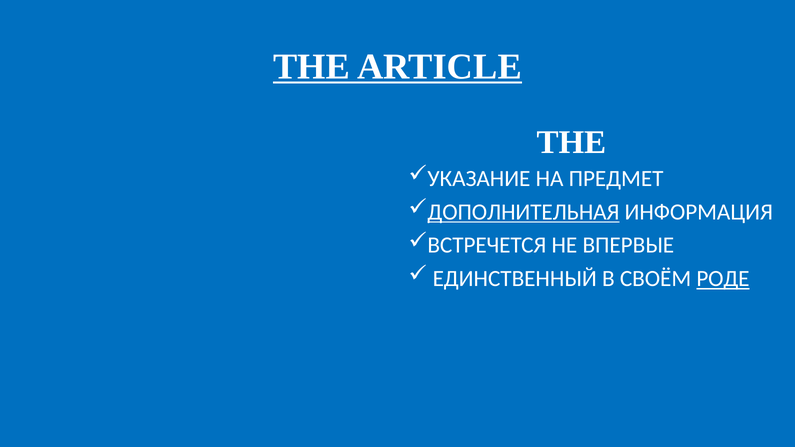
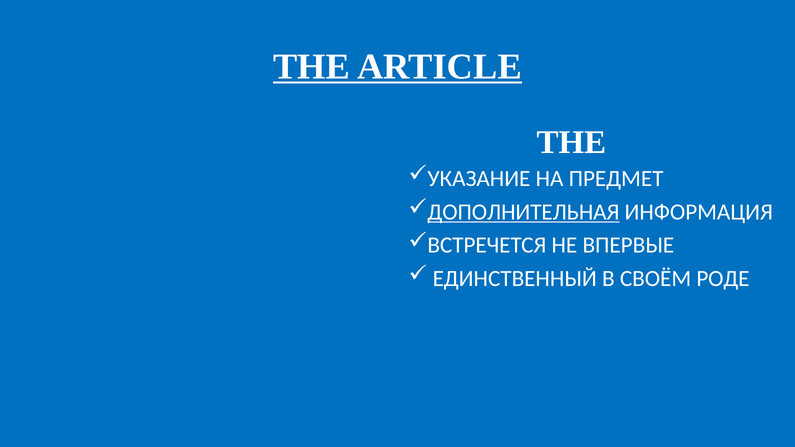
РОДЕ underline: present -> none
